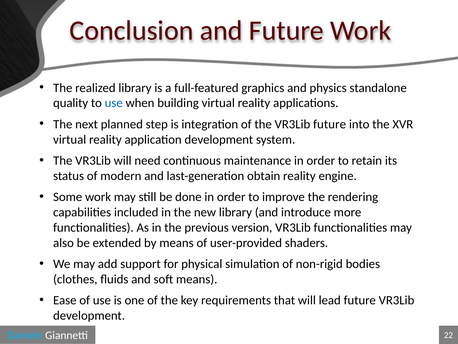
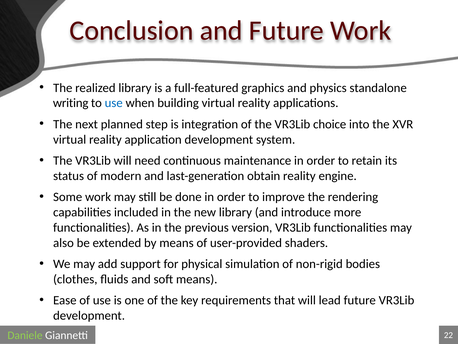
quality: quality -> writing
VR3Lib future: future -> choice
Daniele colour: light blue -> light green
